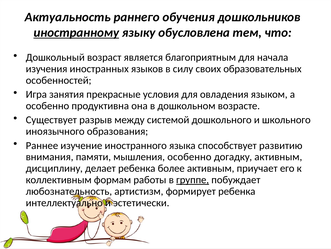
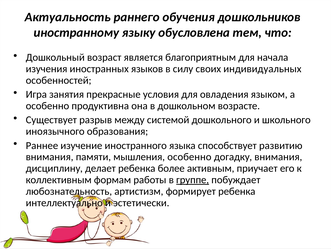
иностранному underline: present -> none
образовательных: образовательных -> индивидуальных
догадку активным: активным -> внимания
